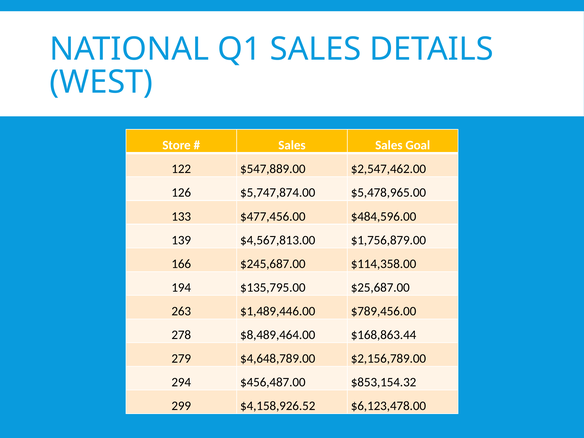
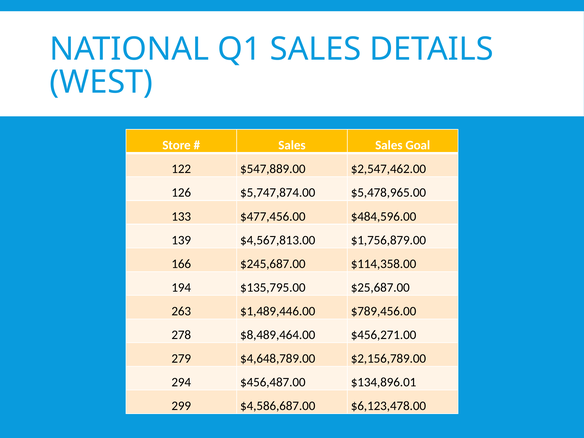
$168,863.44: $168,863.44 -> $456,271.00
$853,154.32: $853,154.32 -> $134,896.01
$4,158,926.52: $4,158,926.52 -> $4,586,687.00
